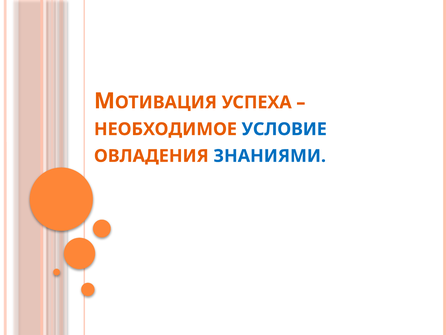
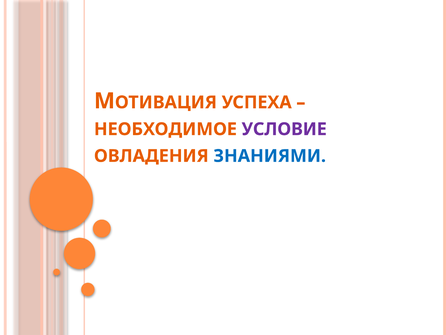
УСЛОВИЕ colour: blue -> purple
